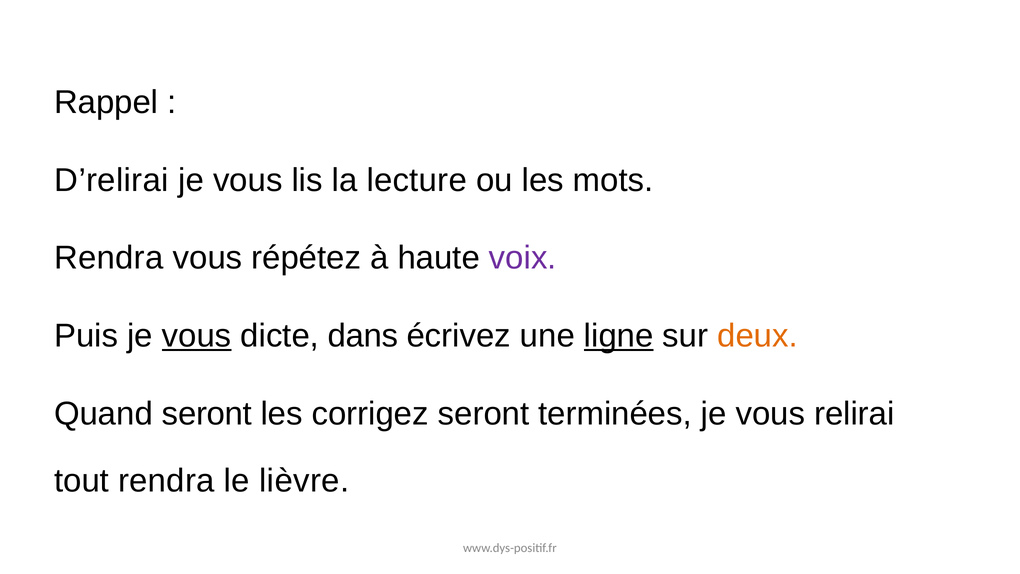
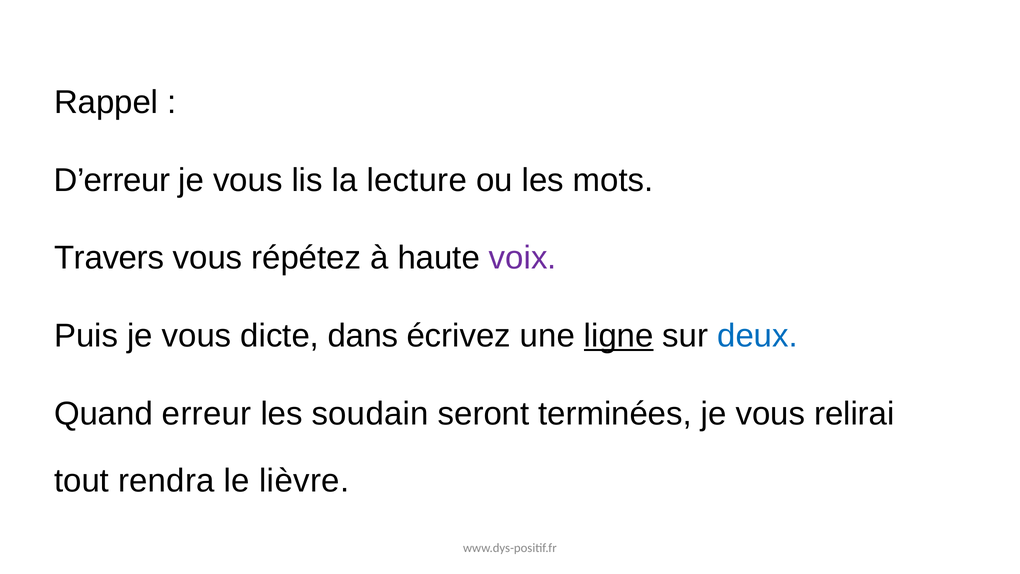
D’relirai: D’relirai -> D’erreur
Rendra at (109, 258): Rendra -> Travers
vous at (197, 336) underline: present -> none
deux colour: orange -> blue
Quand seront: seront -> erreur
corrigez: corrigez -> soudain
